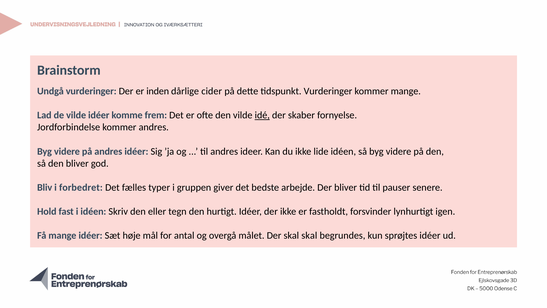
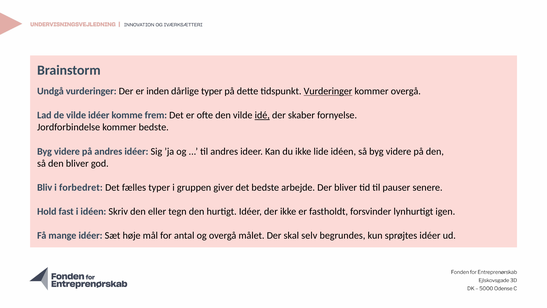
dårlige cider: cider -> typer
Vurderinger at (328, 91) underline: none -> present
kommer mange: mange -> overgå
kommer andres: andres -> bedste
skal skal: skal -> selv
